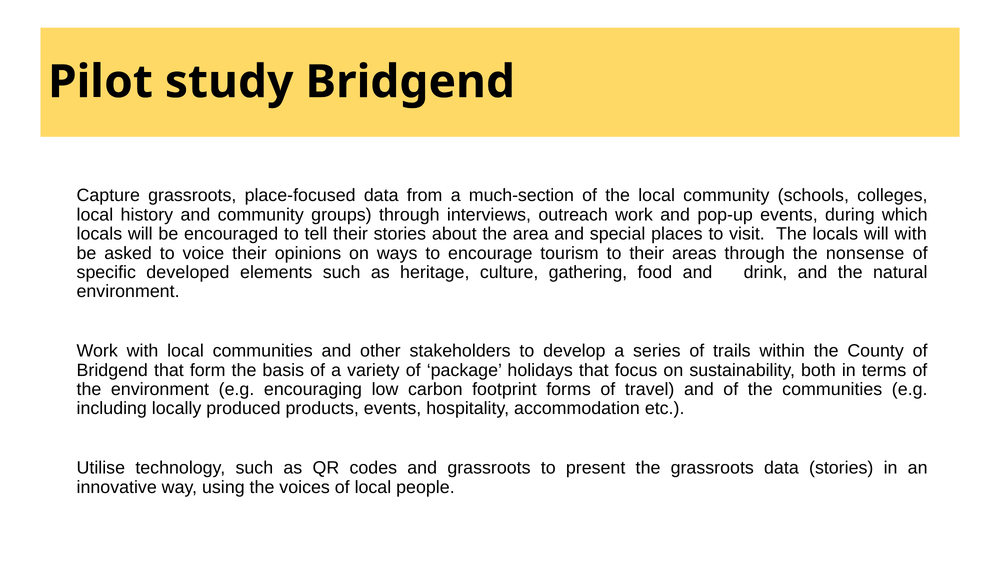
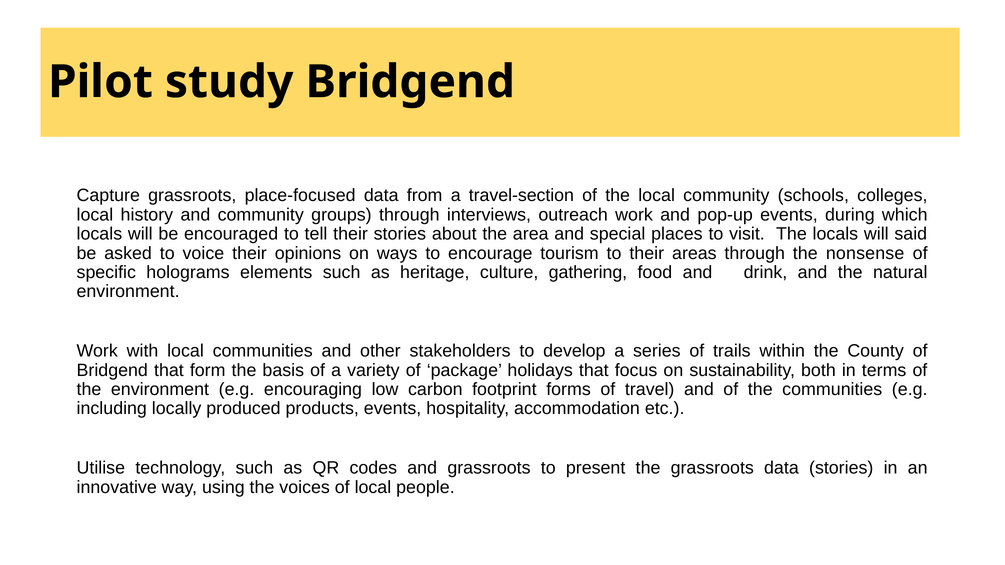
much-section: much-section -> travel-section
will with: with -> said
developed: developed -> holograms
